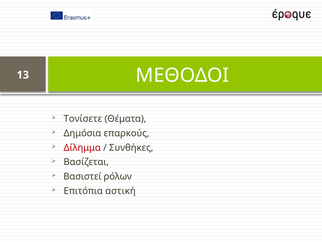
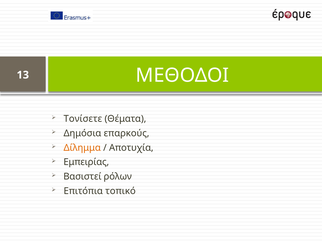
Δίλημμα colour: red -> orange
Συνθήκες: Συνθήκες -> Αποτυχία
Βασίζεται: Βασίζεται -> Εμπειρίας
αστική: αστική -> τοπικό
